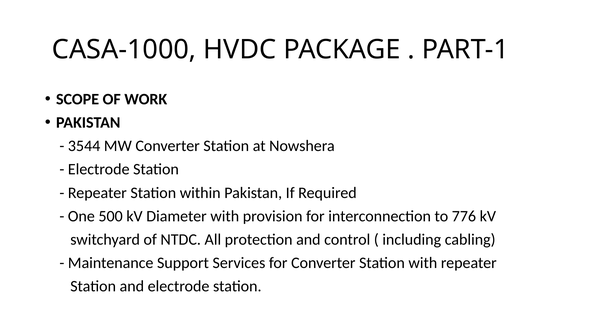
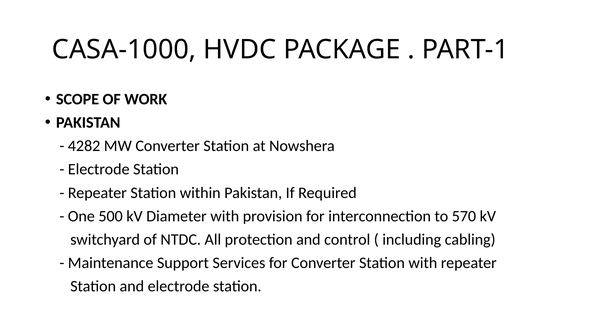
3544: 3544 -> 4282
776: 776 -> 570
